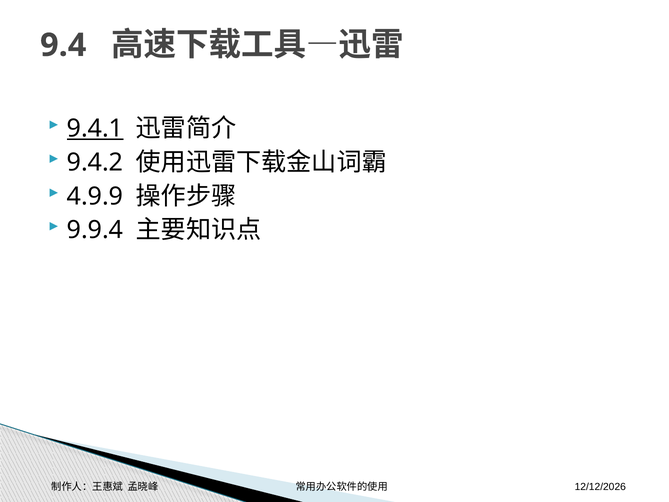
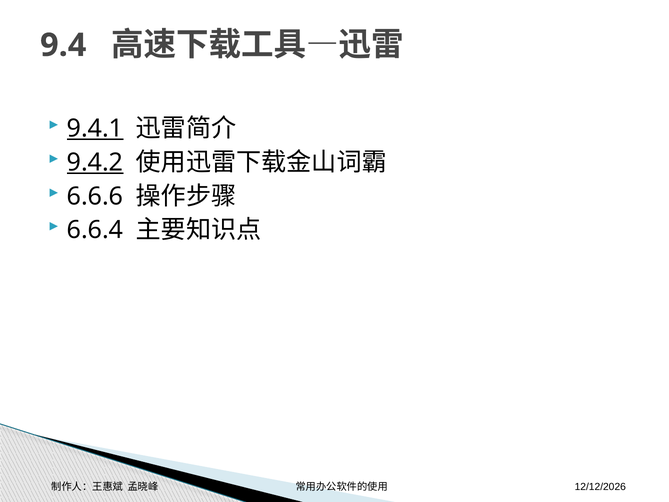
9.4.2 underline: none -> present
4.9.9: 4.9.9 -> 6.6.6
9.9.4: 9.9.4 -> 6.6.4
